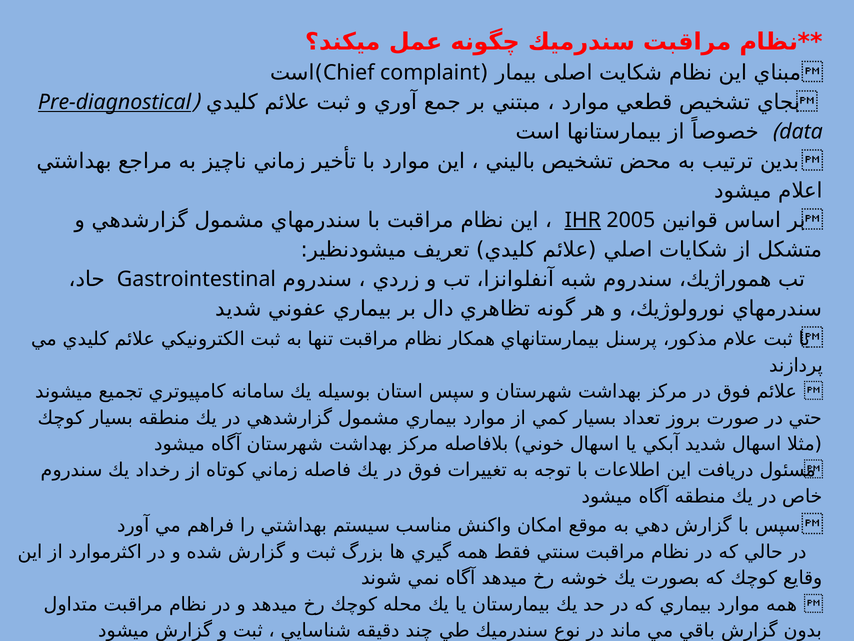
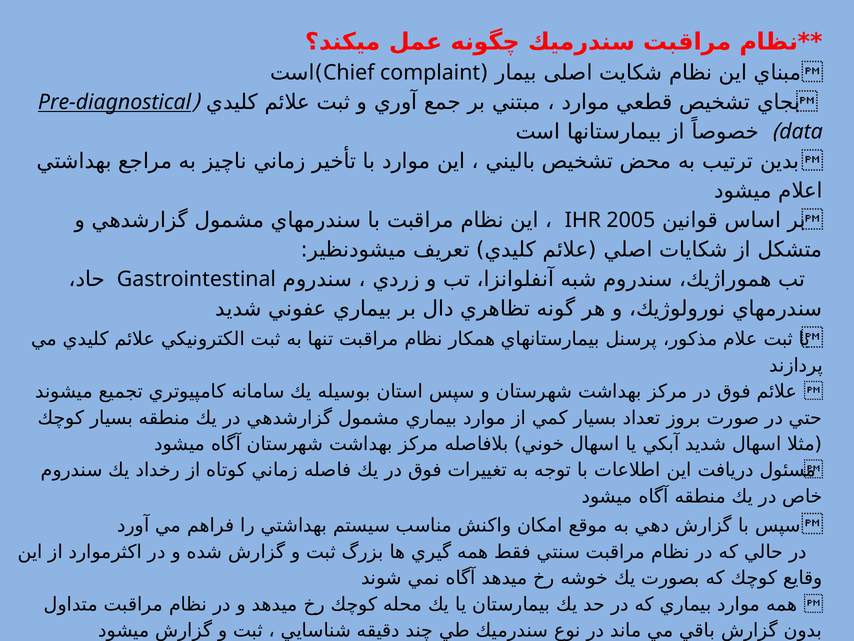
IHR underline: present -> none
